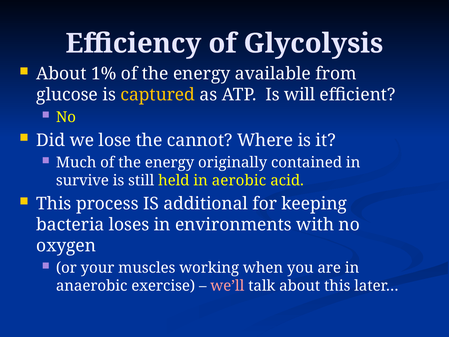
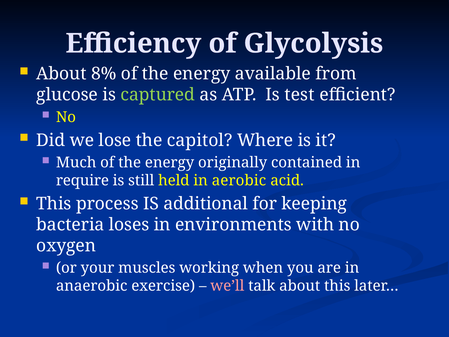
1%: 1% -> 8%
captured colour: yellow -> light green
will: will -> test
cannot: cannot -> capitol
survive: survive -> require
